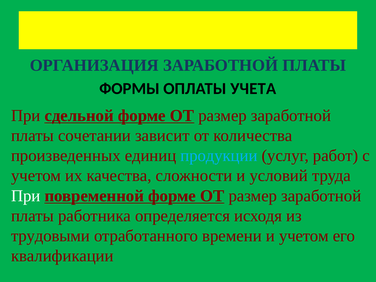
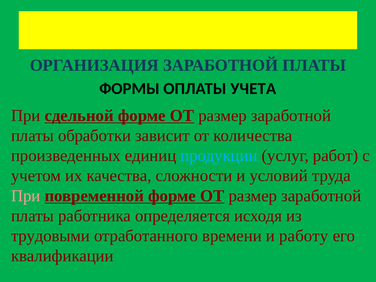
сочетании: сочетании -> обработки
При at (26, 196) colour: white -> pink
и учетом: учетом -> работу
